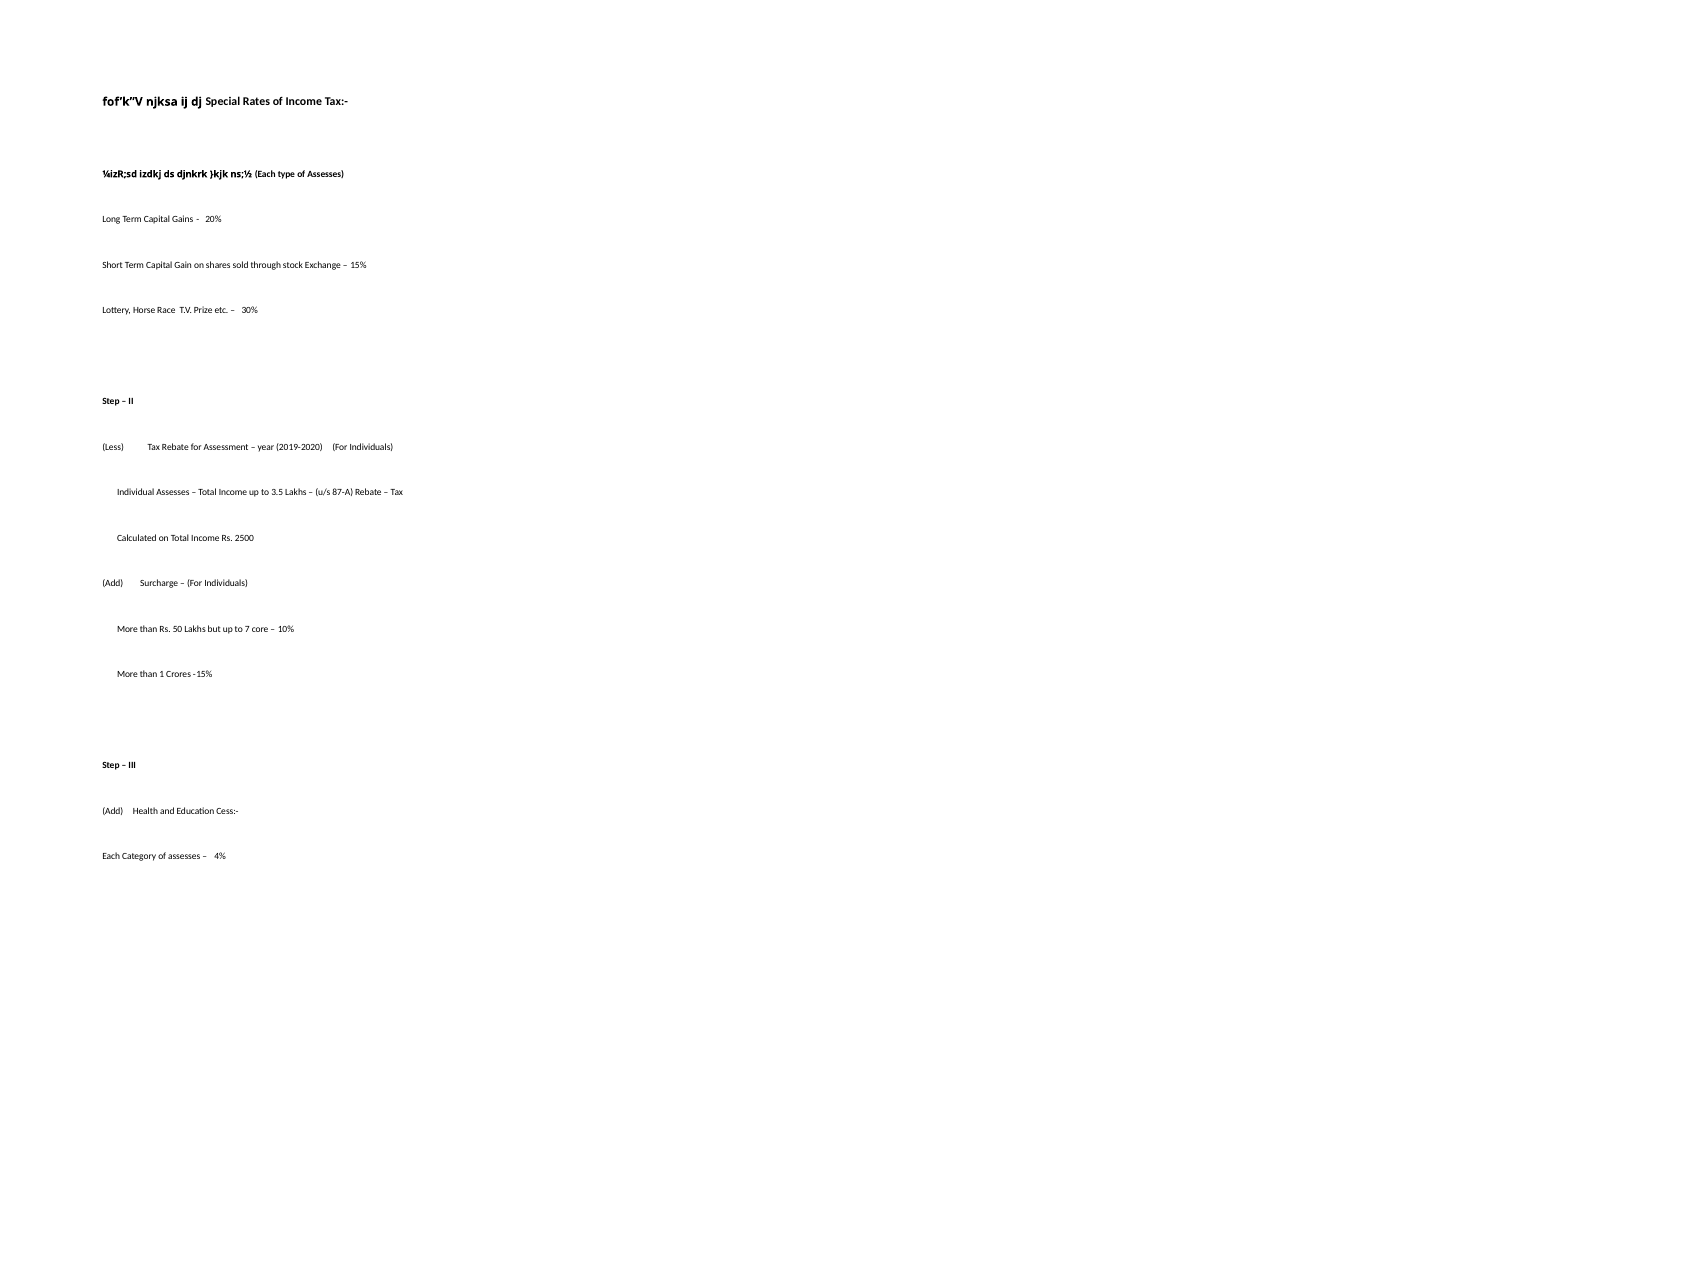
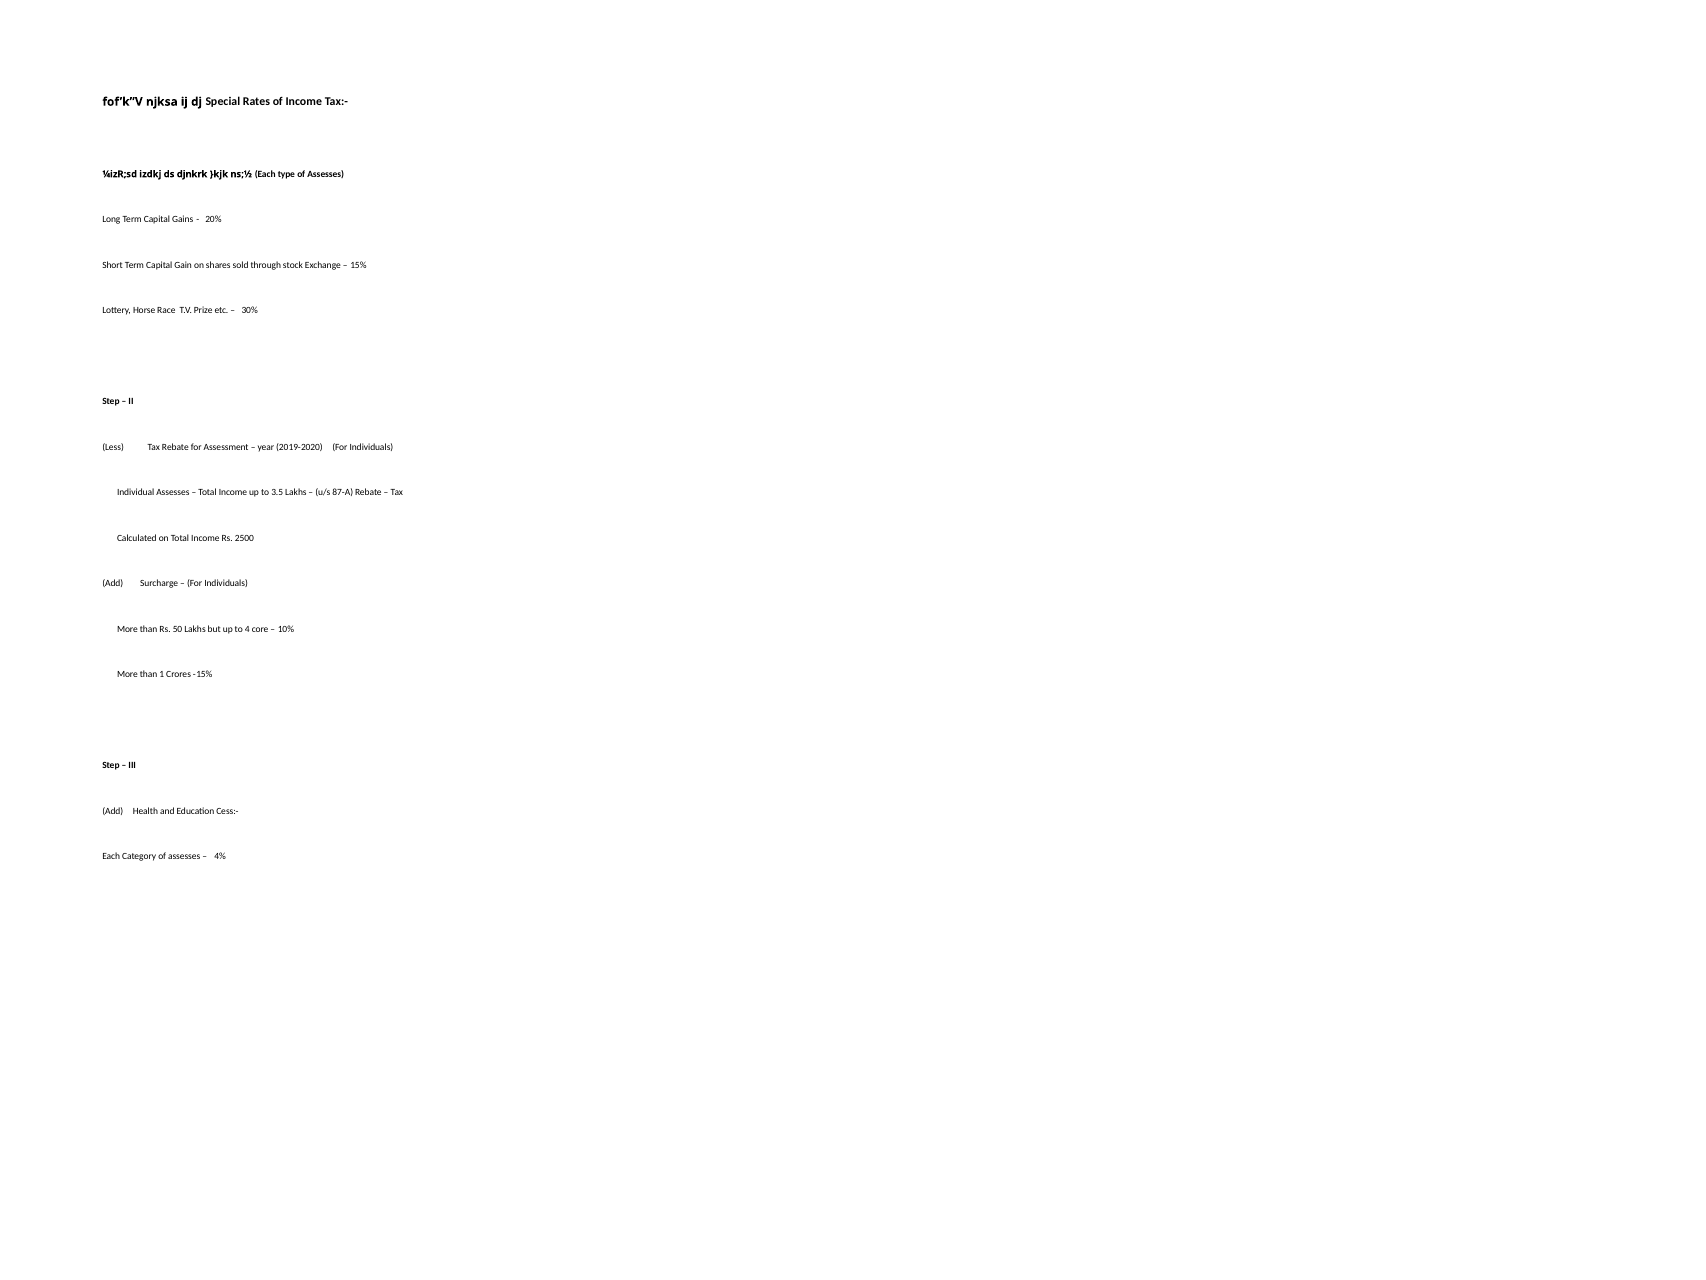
7: 7 -> 4
